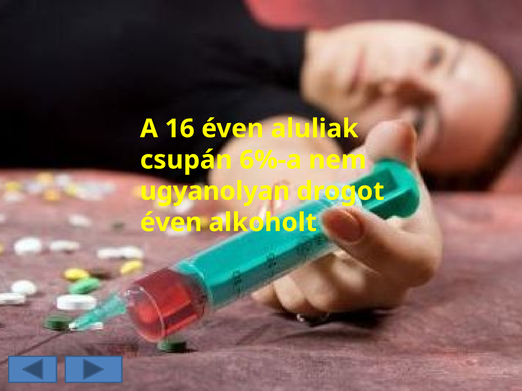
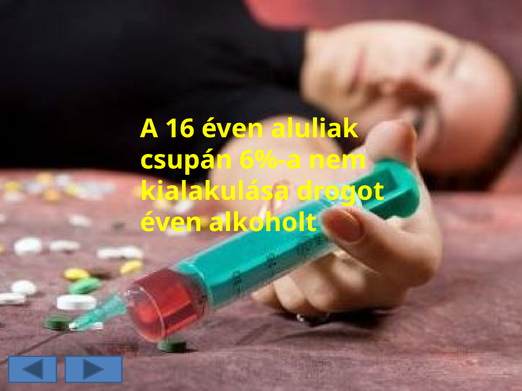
ugyanolyan: ugyanolyan -> kialakulása
